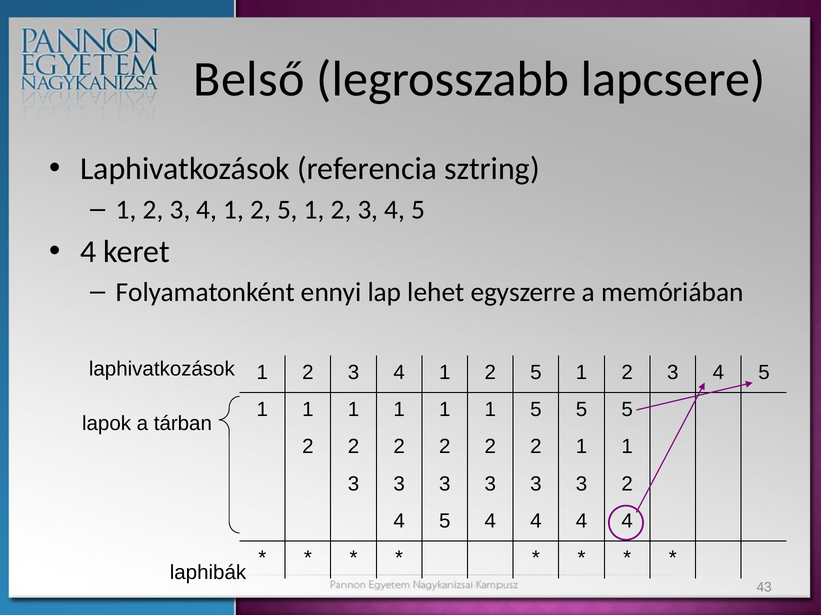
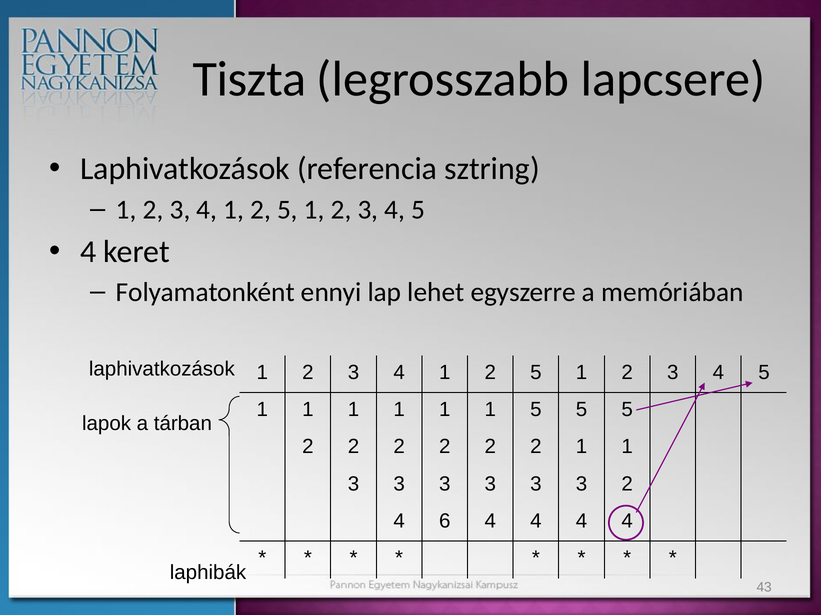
Belső: Belső -> Tiszta
5 at (445, 522): 5 -> 6
